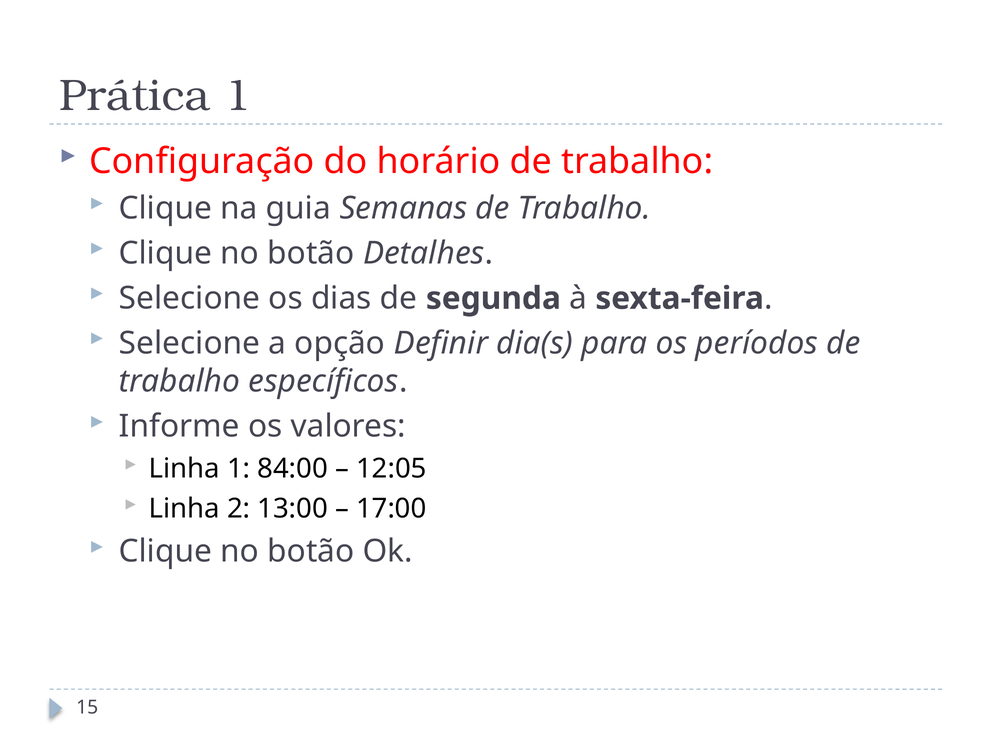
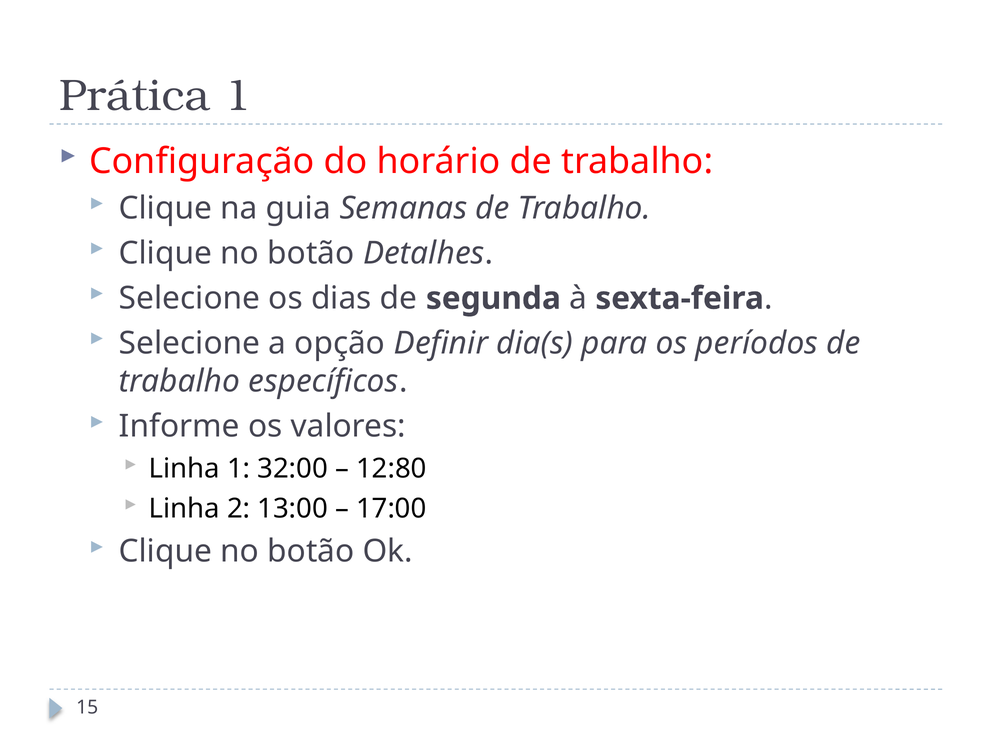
84:00: 84:00 -> 32:00
12:05: 12:05 -> 12:80
